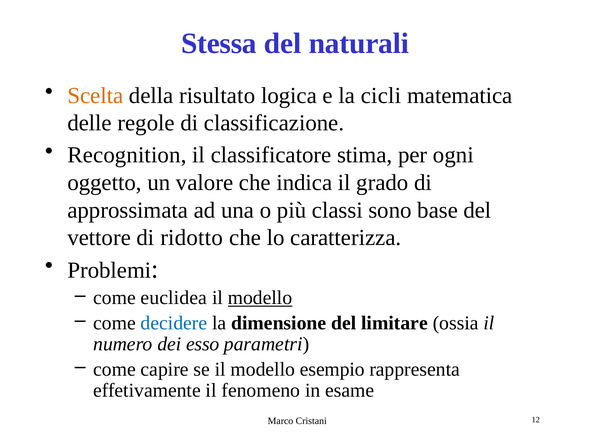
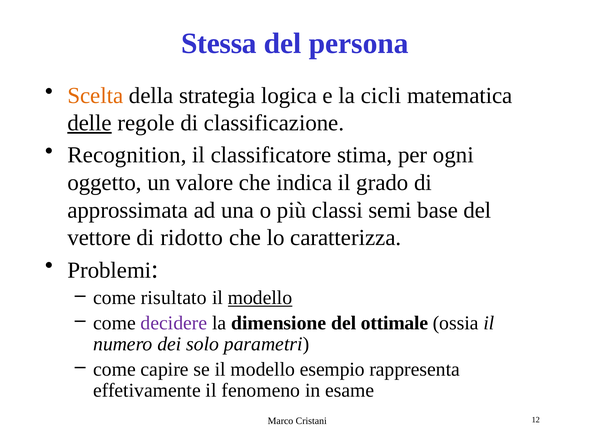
naturali: naturali -> persona
risultato: risultato -> strategia
delle underline: none -> present
sono: sono -> semi
euclidea: euclidea -> risultato
decidere colour: blue -> purple
limitare: limitare -> ottimale
esso: esso -> solo
